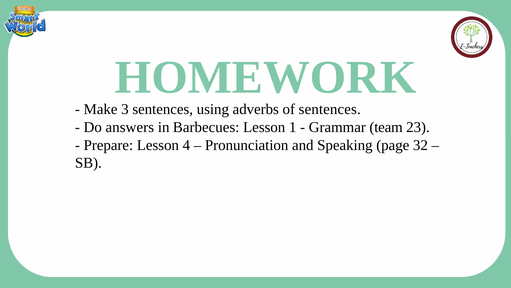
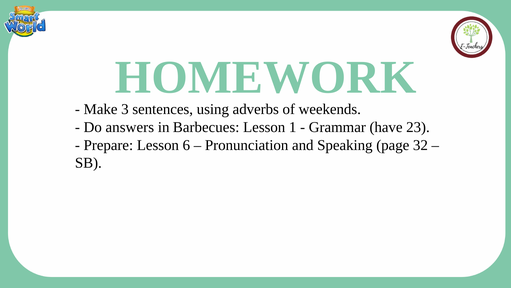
of sentences: sentences -> weekends
team: team -> have
4: 4 -> 6
